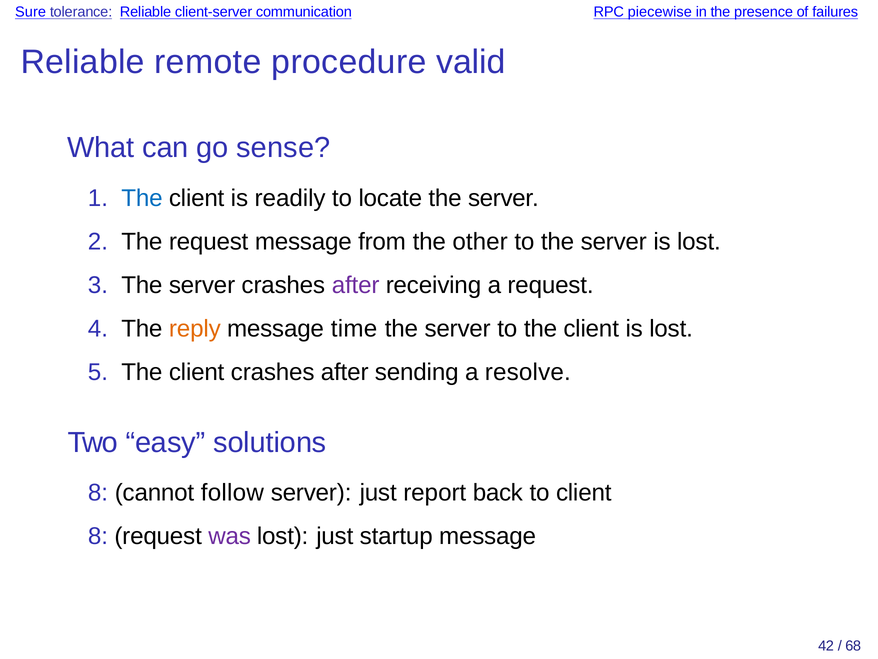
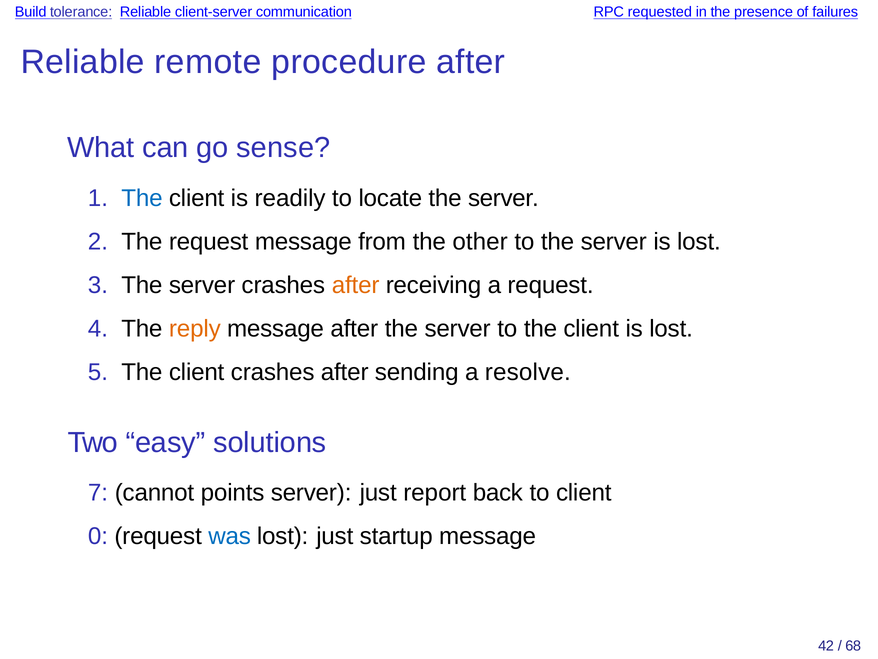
Sure: Sure -> Build
piecewise: piecewise -> requested
procedure valid: valid -> after
after at (356, 285) colour: purple -> orange
message time: time -> after
8 at (98, 493): 8 -> 7
follow: follow -> points
8 at (98, 536): 8 -> 0
was colour: purple -> blue
